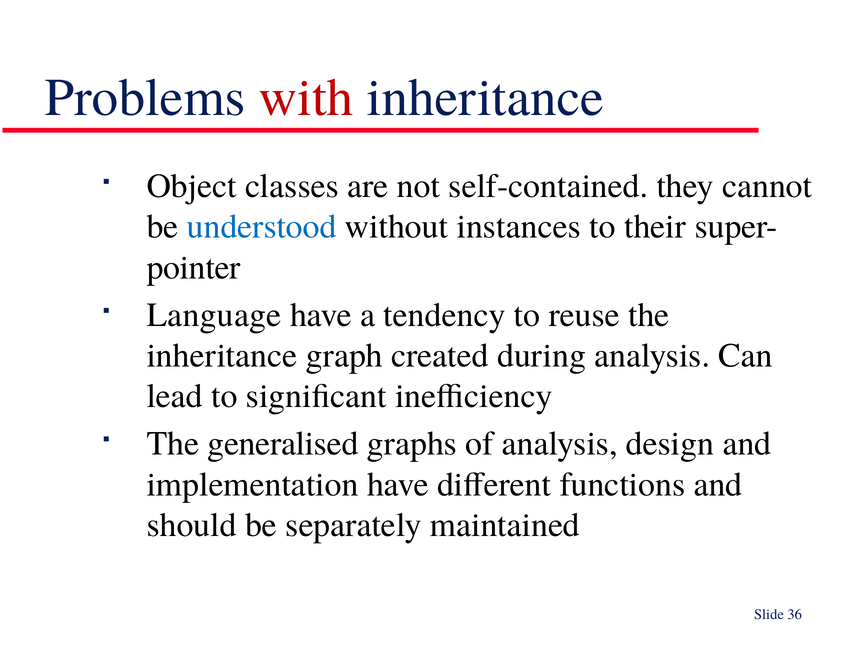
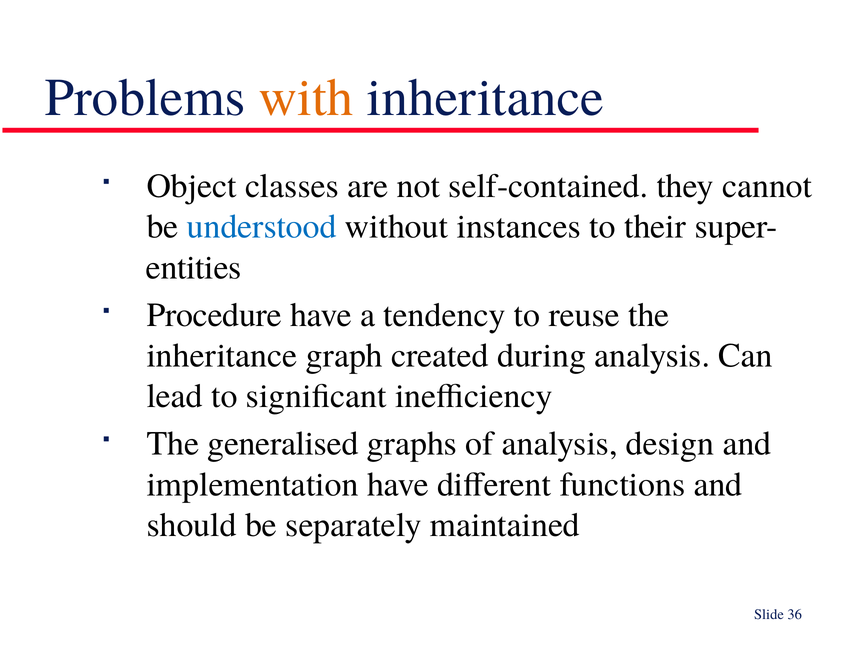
with colour: red -> orange
pointer: pointer -> entities
Language: Language -> Procedure
